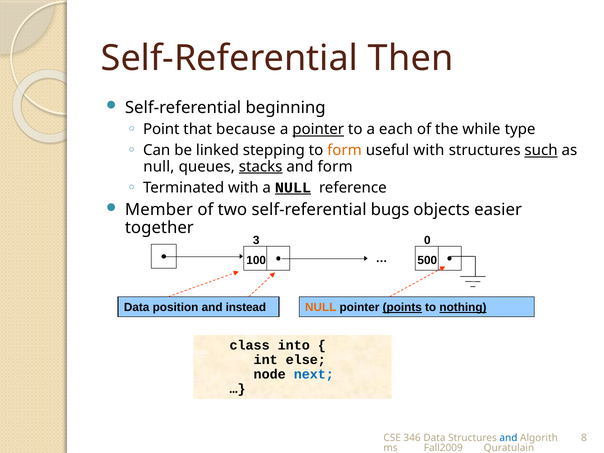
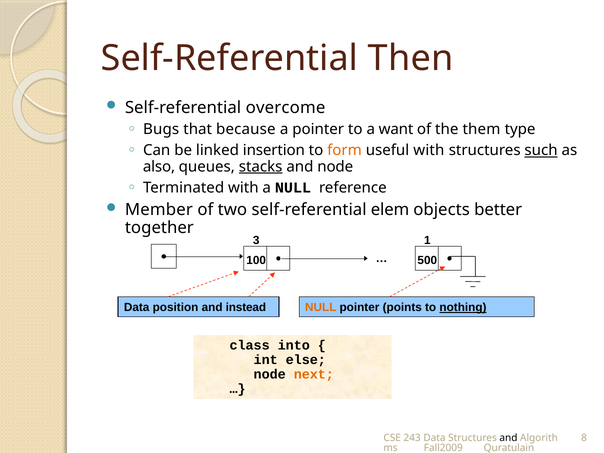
beginning: beginning -> overcome
Point: Point -> Bugs
pointer at (318, 129) underline: present -> none
each: each -> want
while: while -> them
stepping: stepping -> insertion
null at (159, 167): null -> also
and form: form -> node
NULL at (293, 188) underline: present -> none
bugs: bugs -> elem
easier: easier -> better
0: 0 -> 1
points underline: present -> none
next colour: blue -> orange
346: 346 -> 243
and at (508, 438) colour: blue -> black
